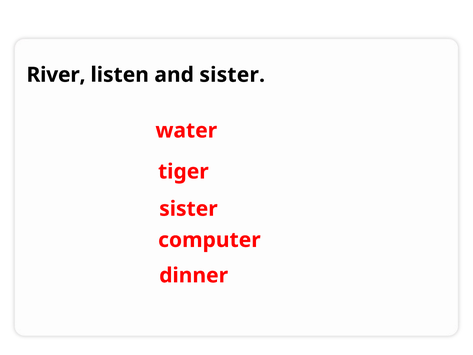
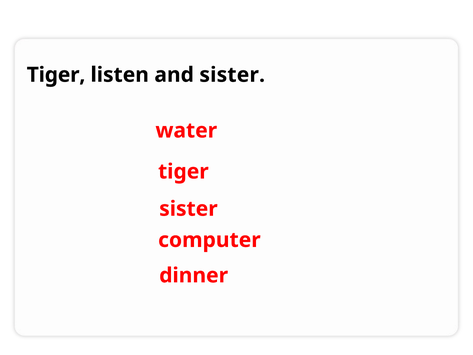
River at (56, 75): River -> Tiger
